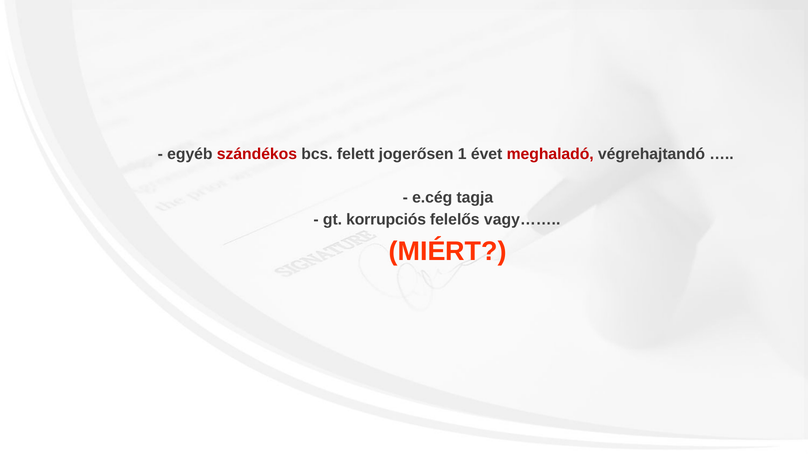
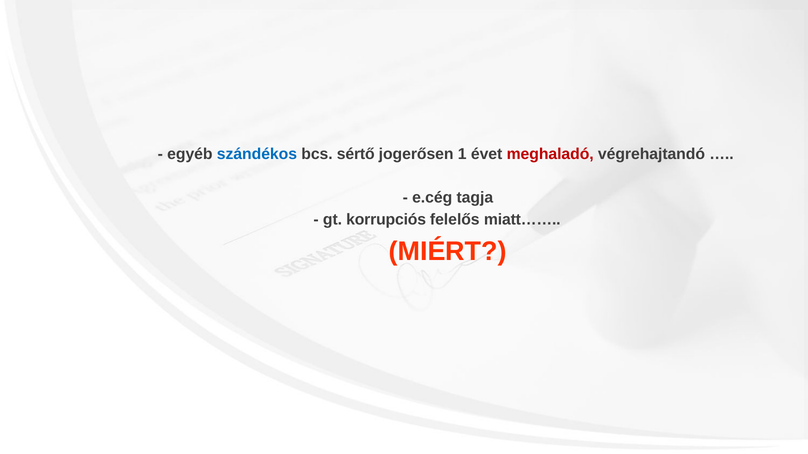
szándékos colour: red -> blue
felett: felett -> sértő
vagy……: vagy…… -> miatt……
